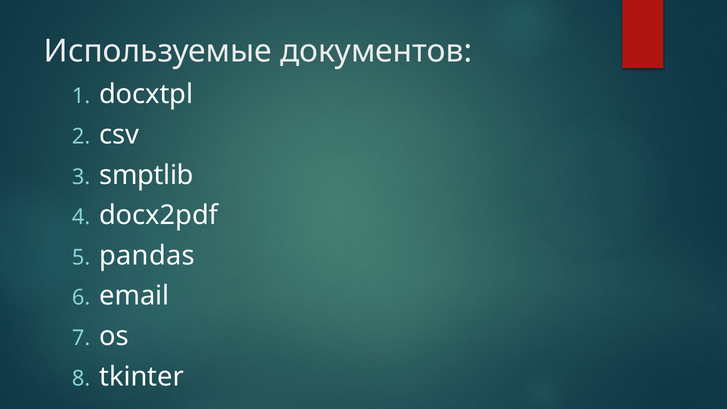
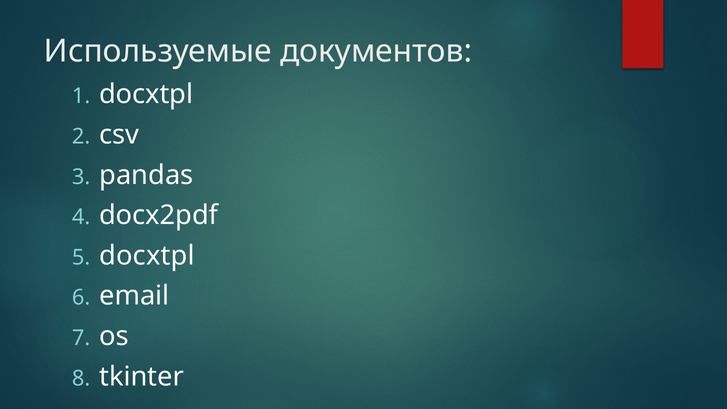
smptlib: smptlib -> pandas
pandas at (147, 256): pandas -> docxtpl
